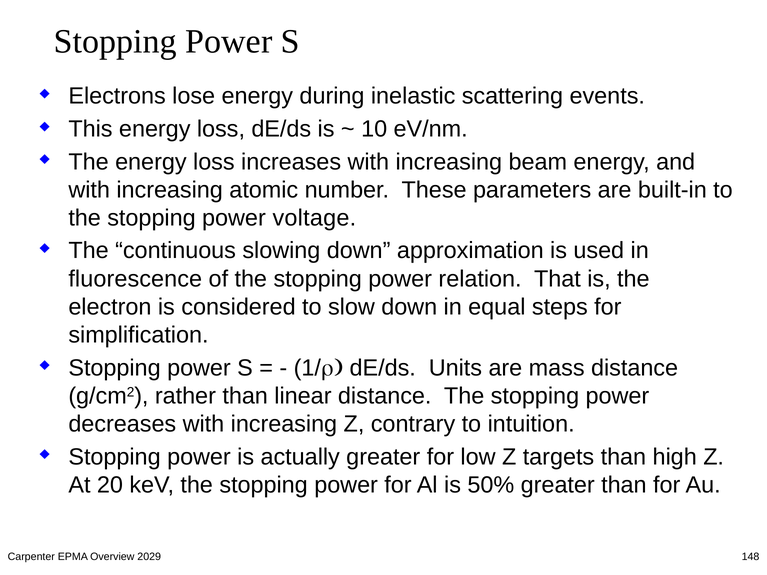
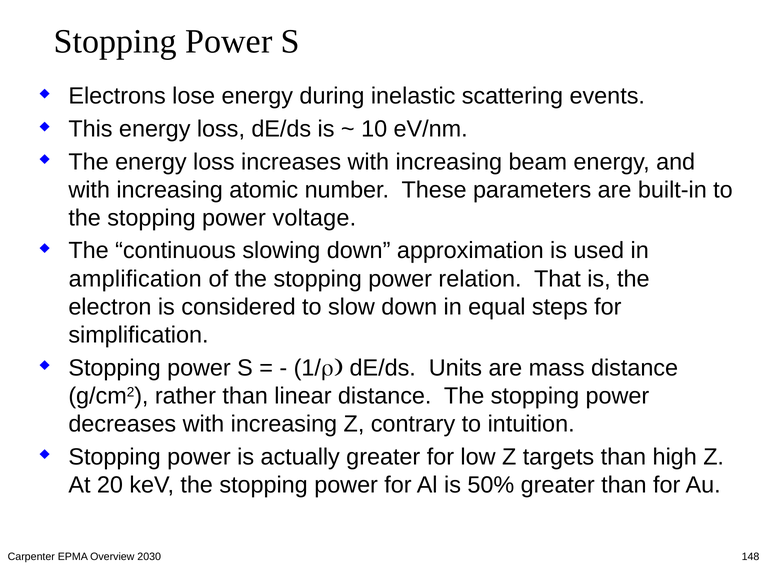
fluorescence: fluorescence -> amplification
2029: 2029 -> 2030
